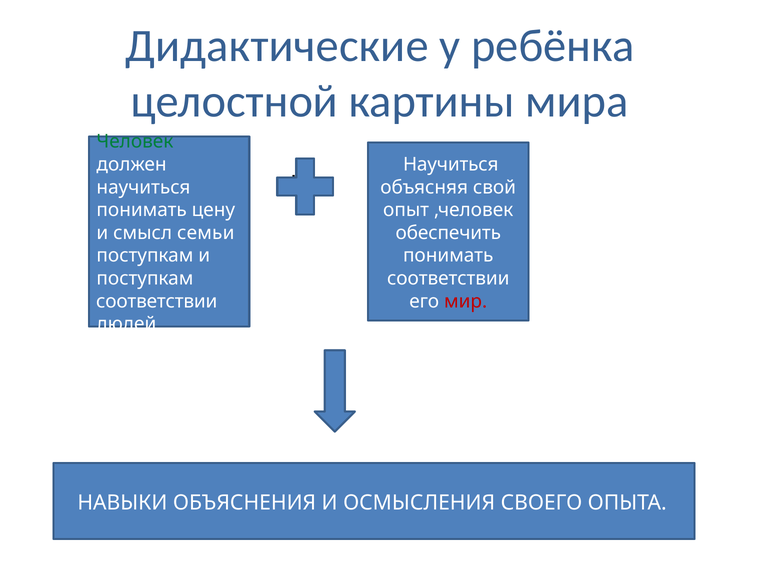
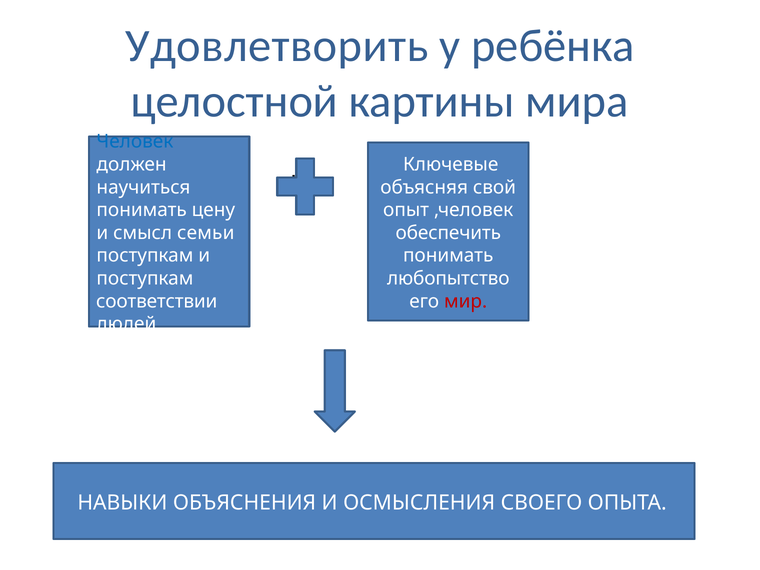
Дидактические: Дидактические -> Удовлетворить
Человек colour: green -> blue
Научиться at (451, 164): Научиться -> Ключевые
соответствии at (448, 278): соответствии -> любопытство
